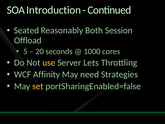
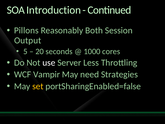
Seated: Seated -> Pillons
Offload: Offload -> Output
use colour: yellow -> white
Lets: Lets -> Less
Affinity: Affinity -> Vampir
